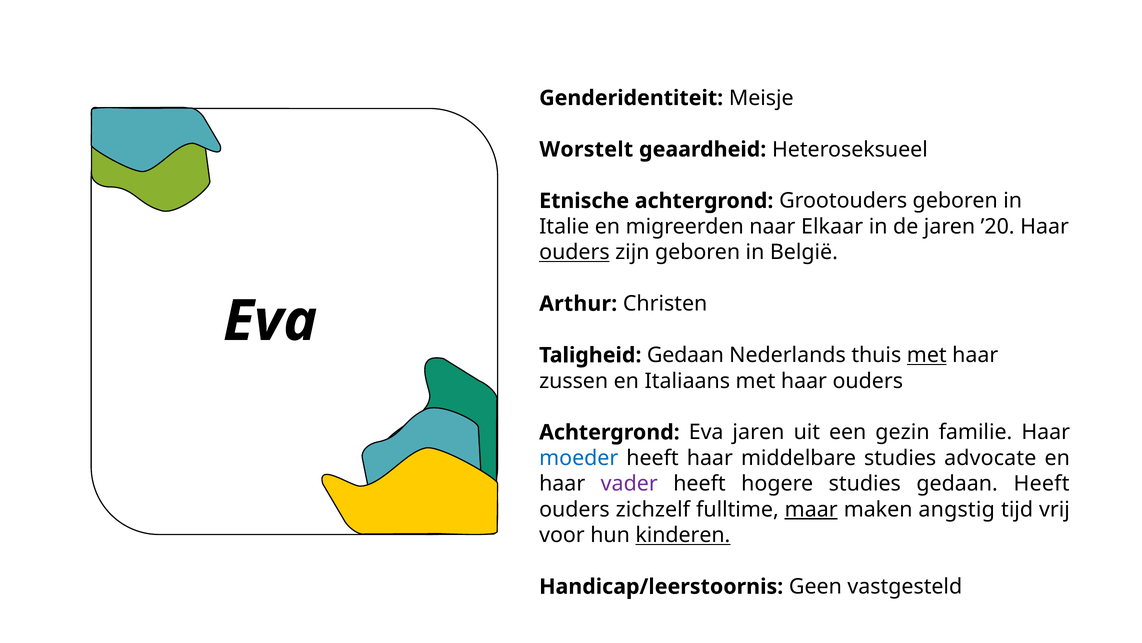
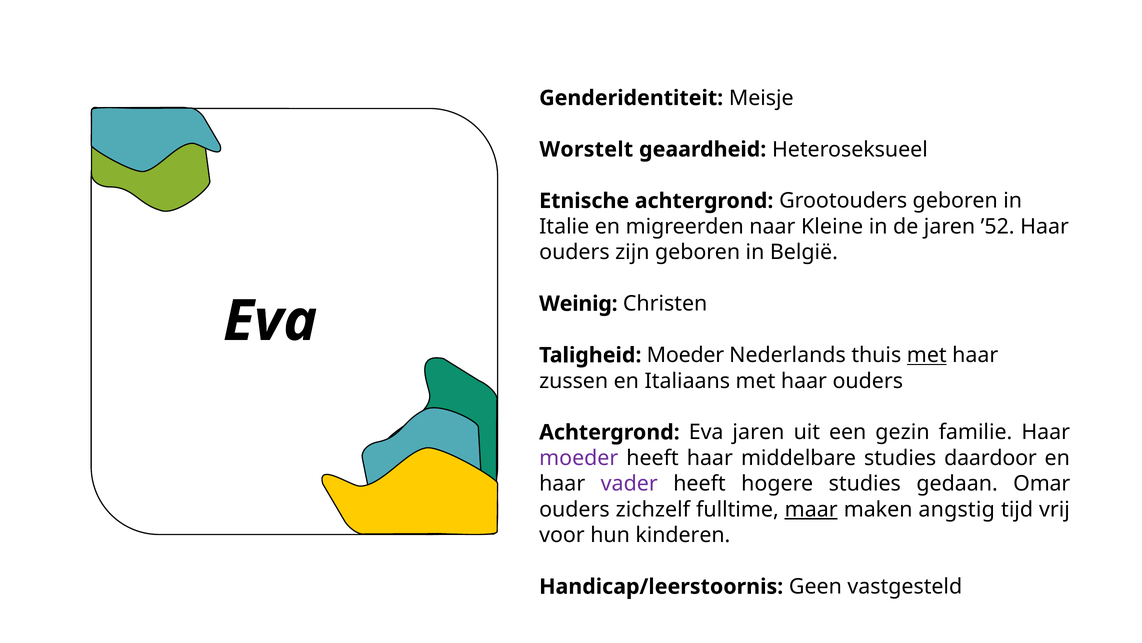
Elkaar: Elkaar -> Kleine
’20: ’20 -> ’52
ouders at (574, 252) underline: present -> none
Arthur: Arthur -> Weinig
Taligheid Gedaan: Gedaan -> Moeder
moeder at (579, 458) colour: blue -> purple
advocate: advocate -> daardoor
gedaan Heeft: Heeft -> Omar
kinderen underline: present -> none
